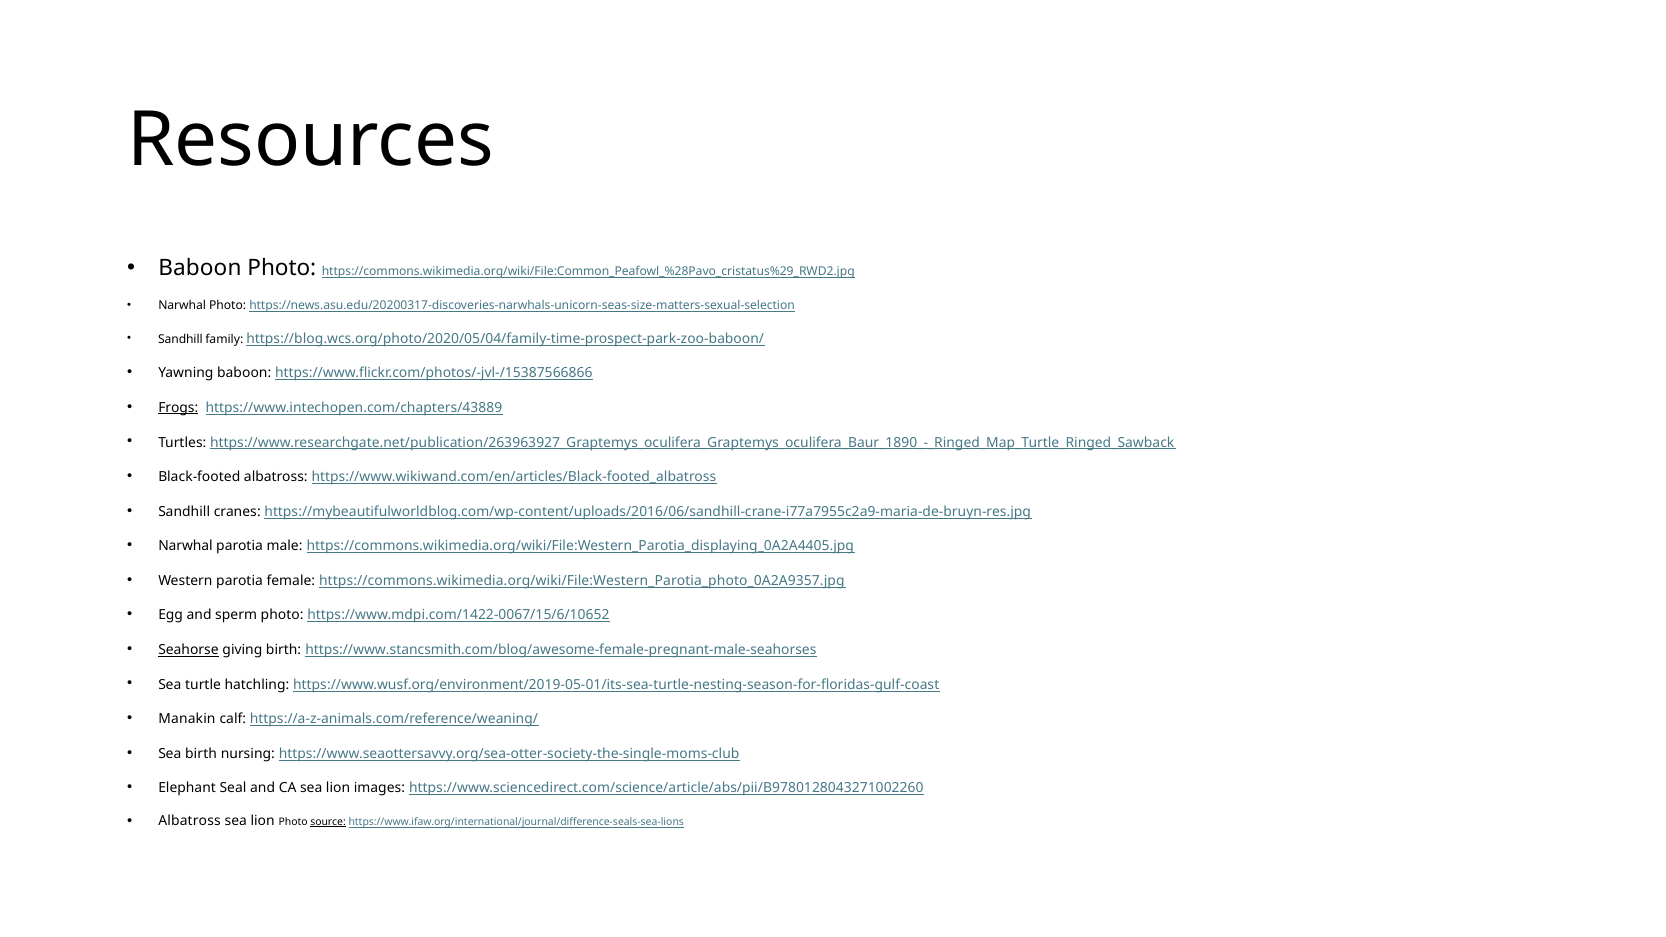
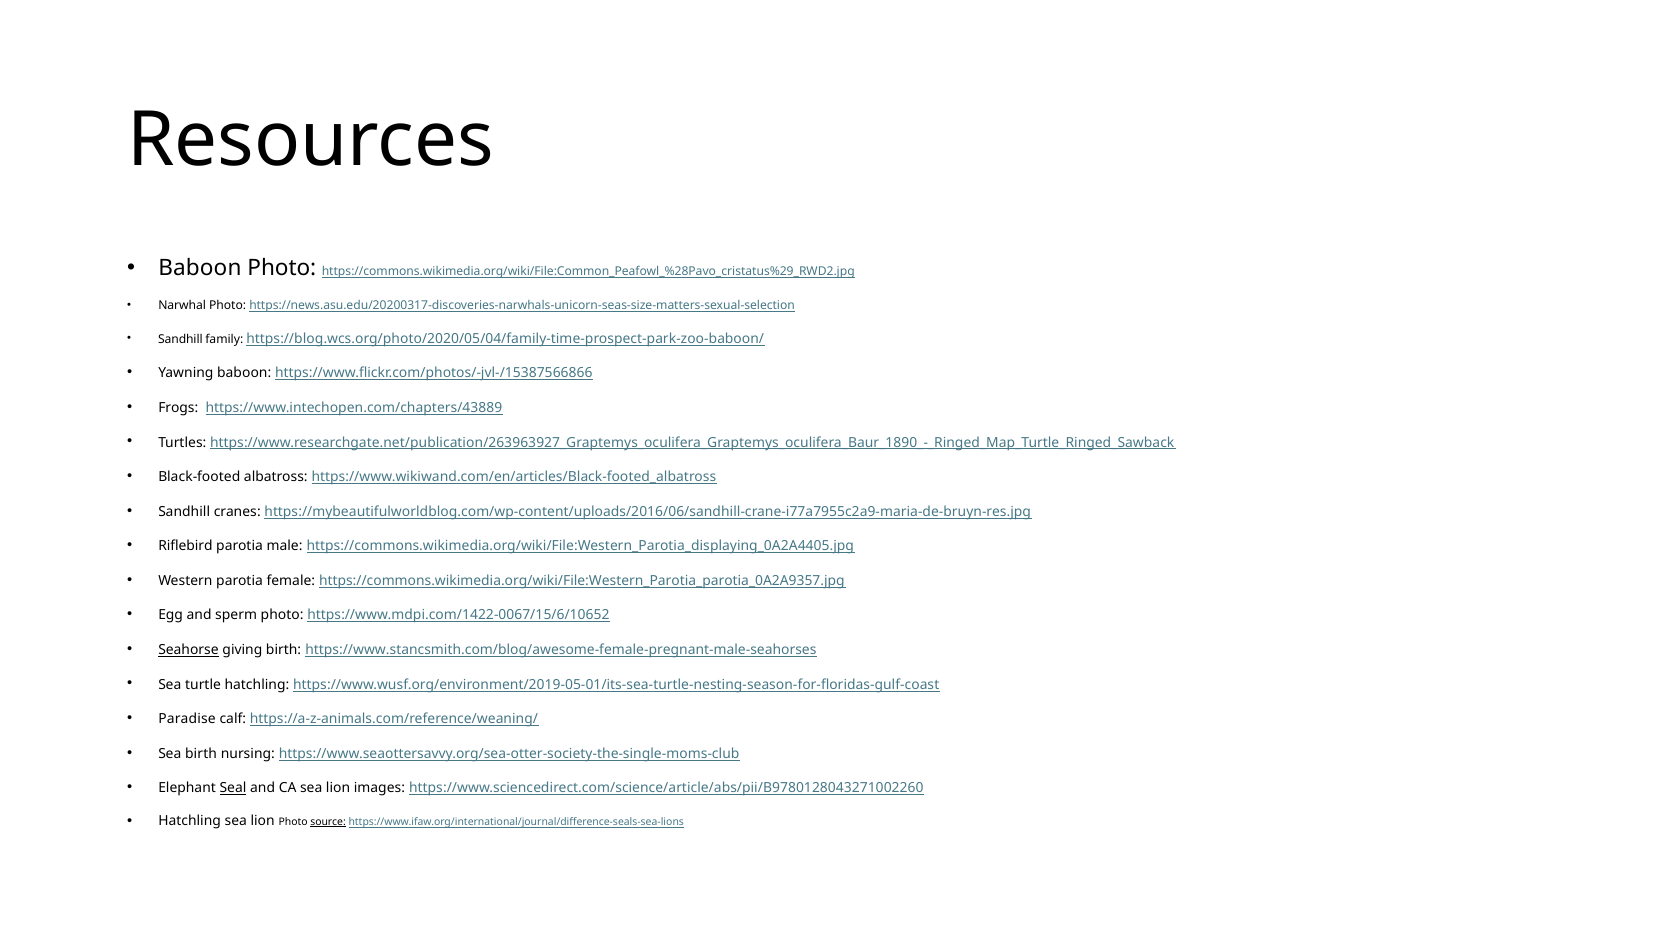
Frogs underline: present -> none
Narwhal at (185, 546): Narwhal -> Riflebird
https://commons.wikimedia.org/wiki/File:Western_Parotia_photo_0A2A9357.jpg: https://commons.wikimedia.org/wiki/File:Western_Parotia_photo_0A2A9357.jpg -> https://commons.wikimedia.org/wiki/File:Western_Parotia_parotia_0A2A9357.jpg
Manakin: Manakin -> Paradise
Seal underline: none -> present
Albatross at (190, 821): Albatross -> Hatchling
